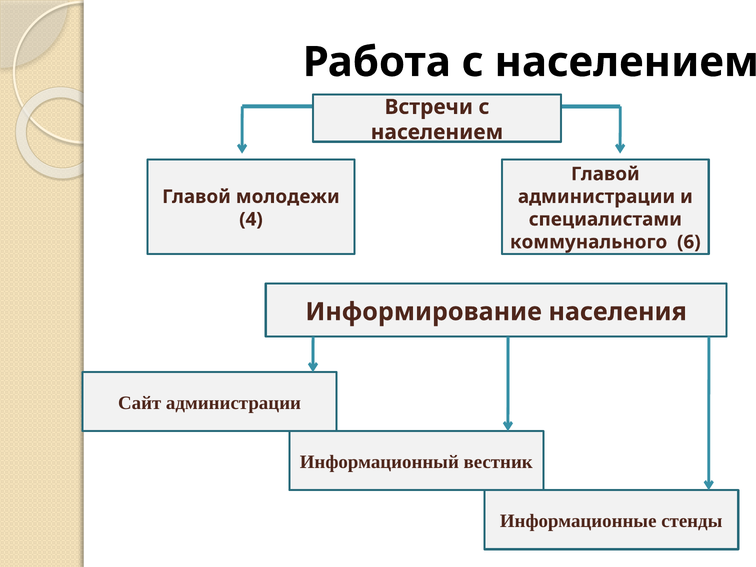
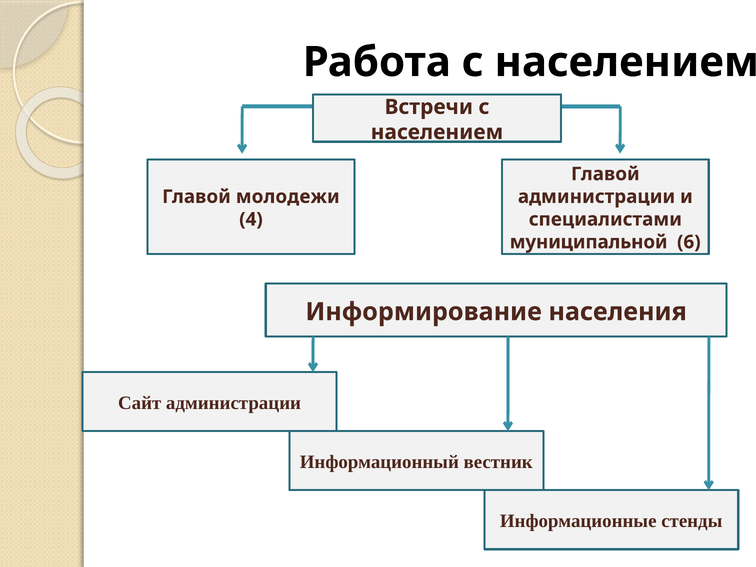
коммунального: коммунального -> муниципальной
